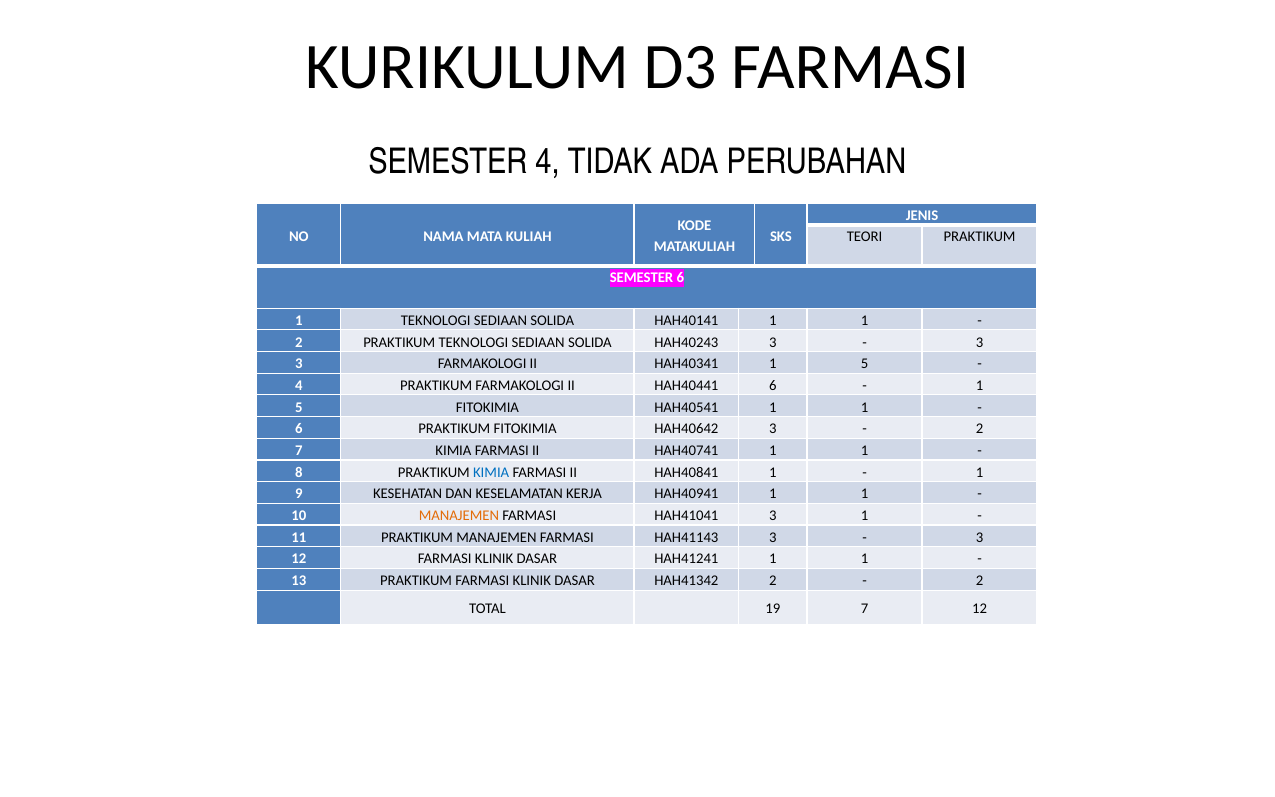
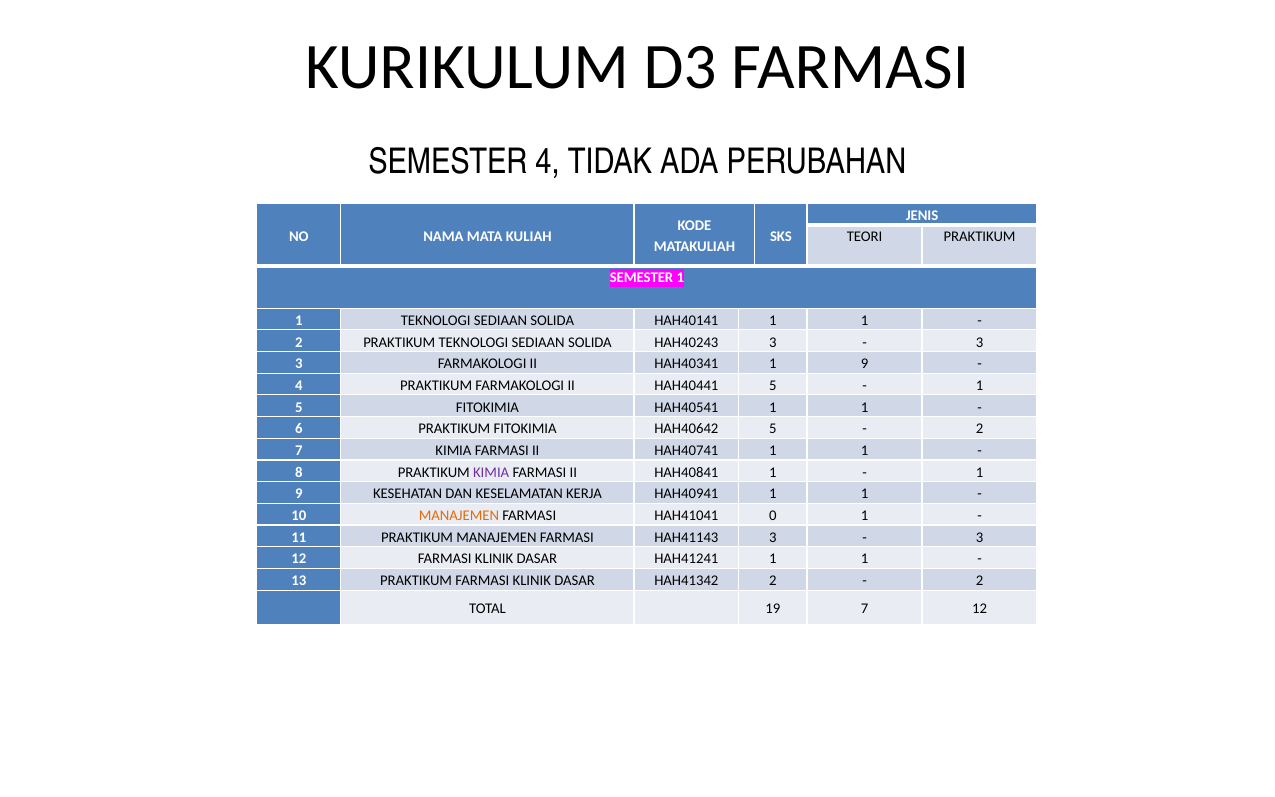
SEMESTER 6: 6 -> 1
HAH40341 1 5: 5 -> 9
HAH40441 6: 6 -> 5
HAH40642 3: 3 -> 5
KIMIA at (491, 472) colour: blue -> purple
HAH41041 3: 3 -> 0
